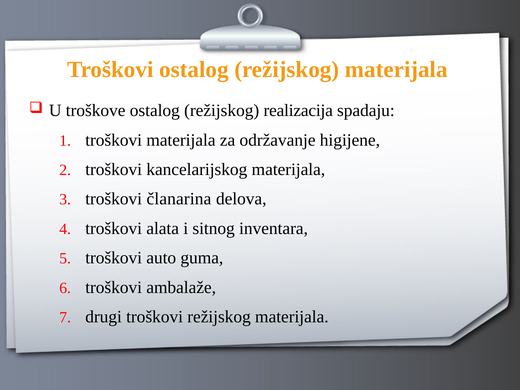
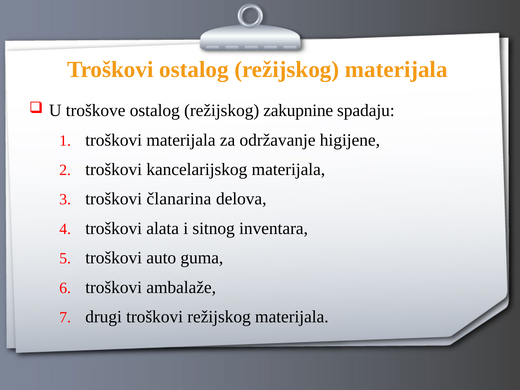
realizacija: realizacija -> zakupnine
